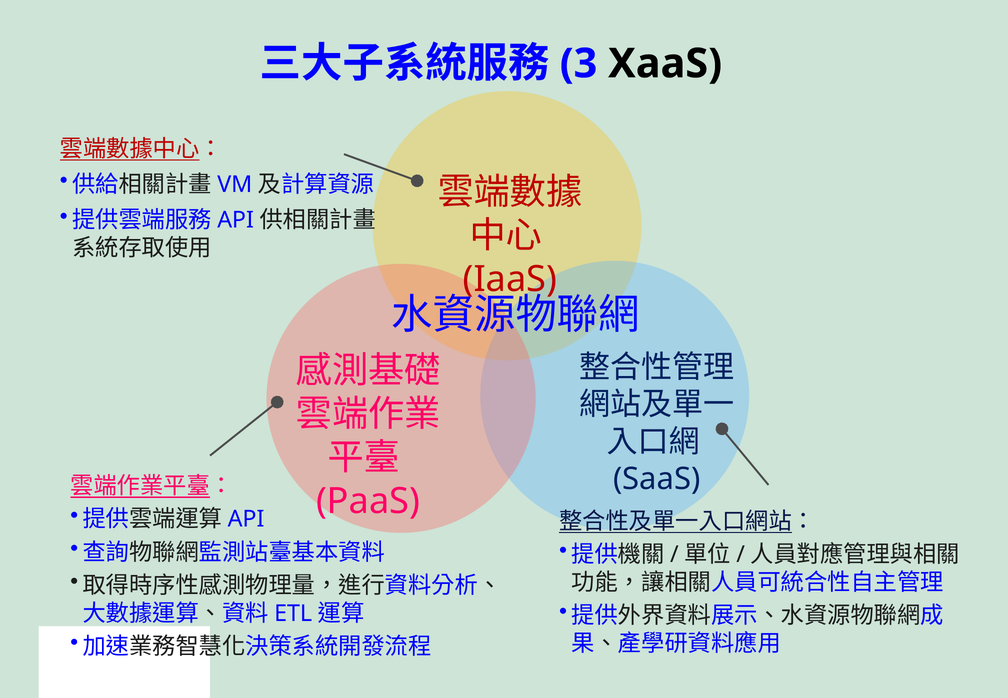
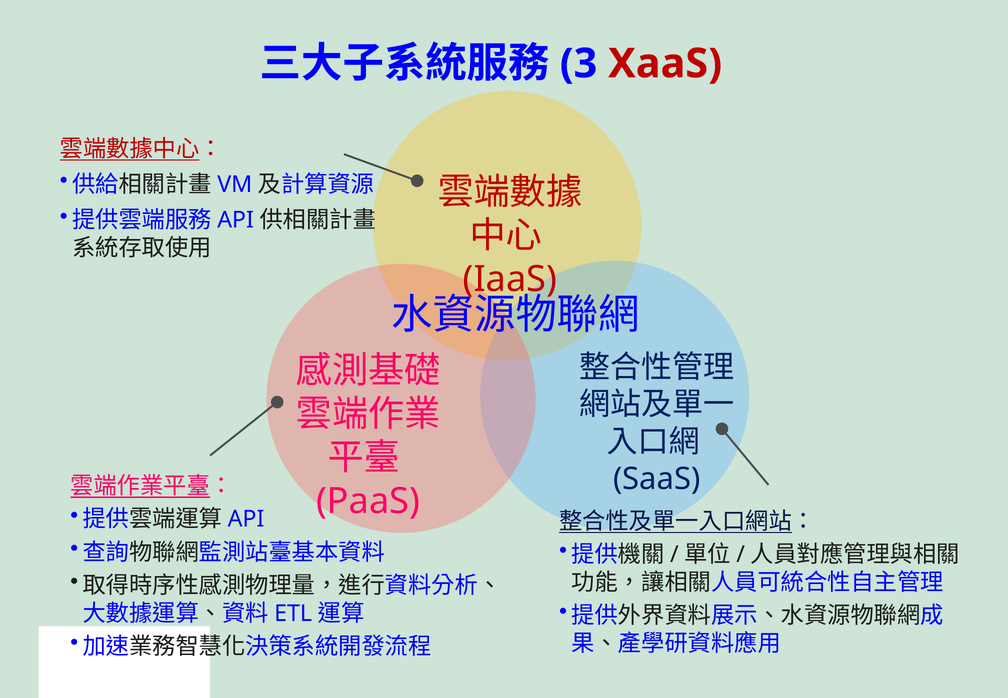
XaaS colour: black -> red
